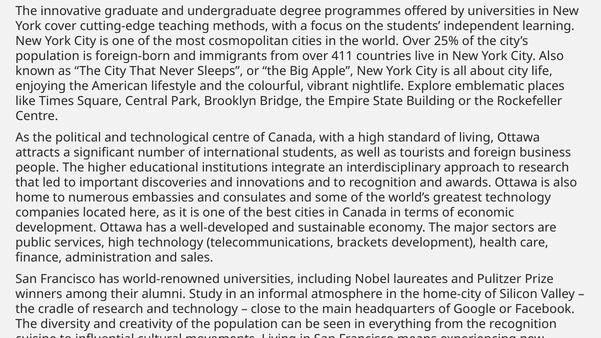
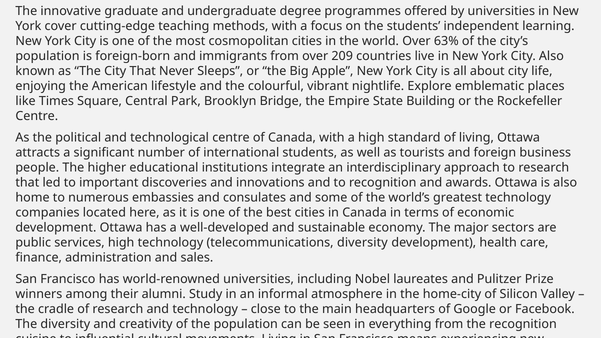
25%: 25% -> 63%
411: 411 -> 209
telecommunications brackets: brackets -> diversity
